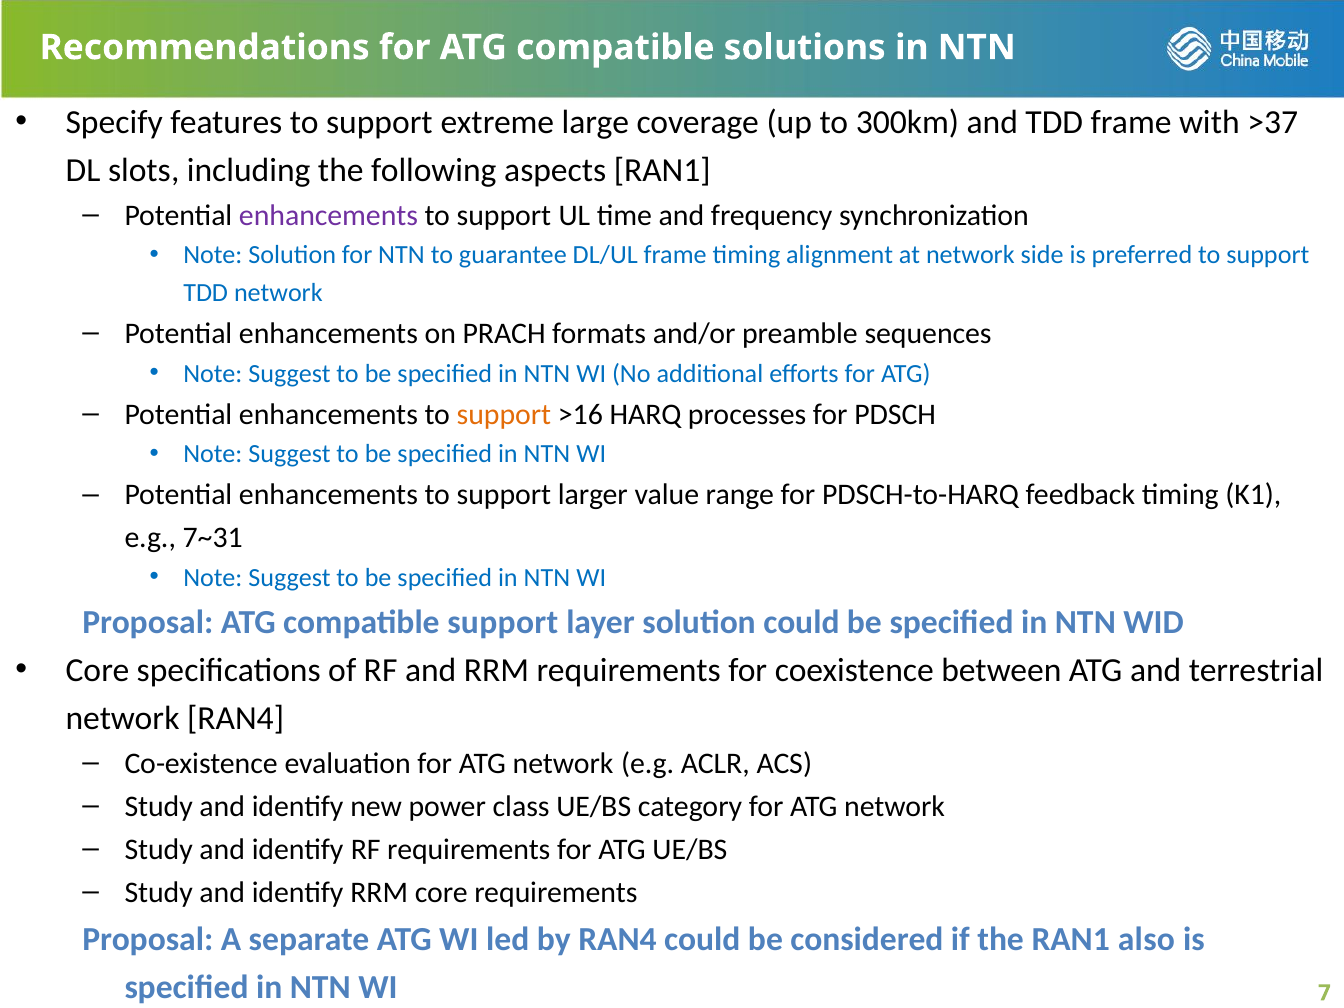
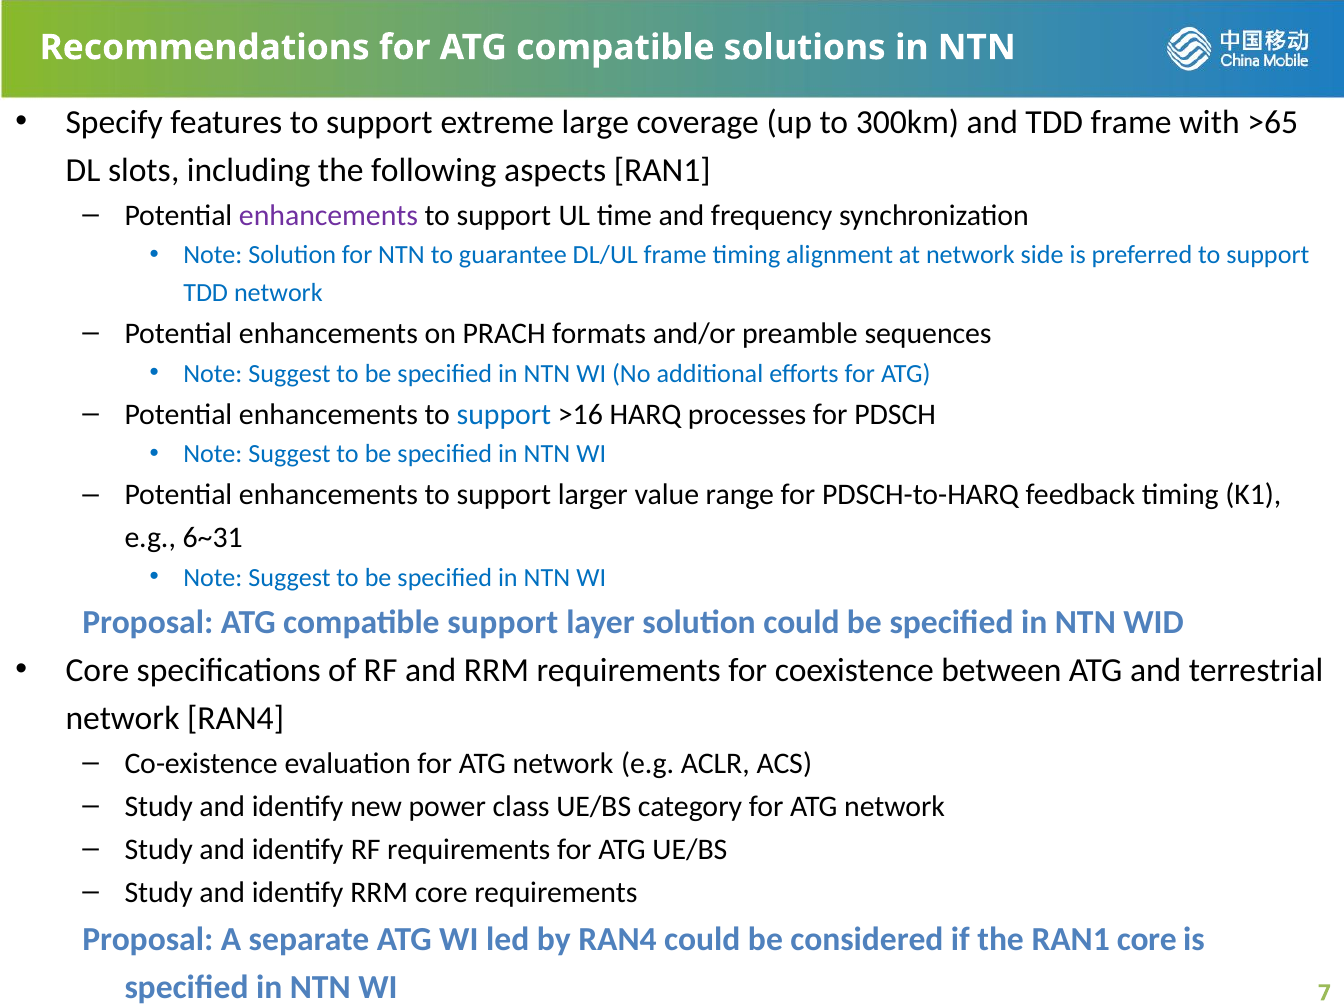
>37: >37 -> >65
support at (504, 414) colour: orange -> blue
7~31: 7~31 -> 6~31
RAN1 also: also -> core
